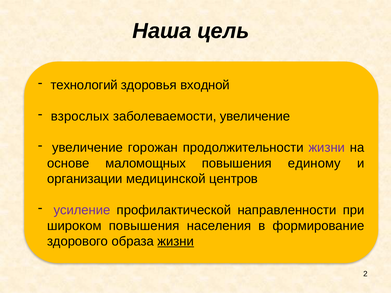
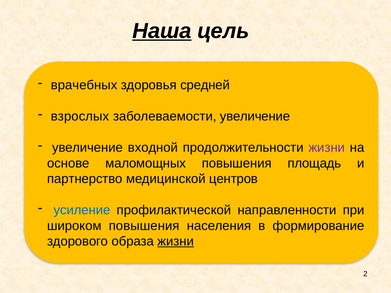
Наша underline: none -> present
технологий: технологий -> врачебных
входной: входной -> средней
горожан: горожан -> входной
единому: единому -> площадь
организации: организации -> партнерство
усиление colour: purple -> blue
